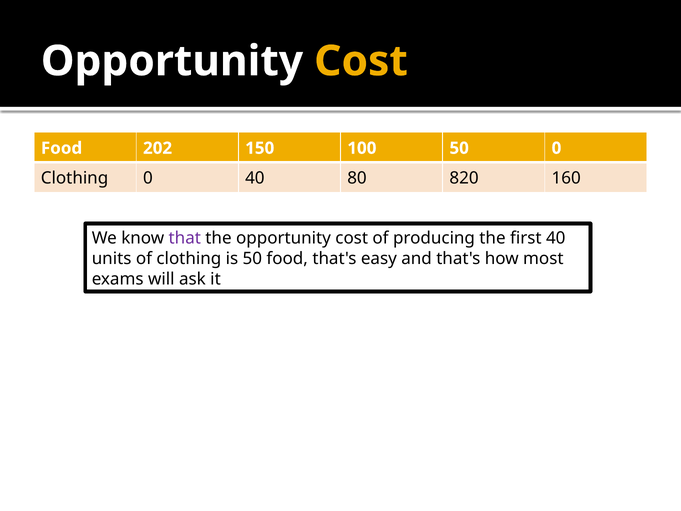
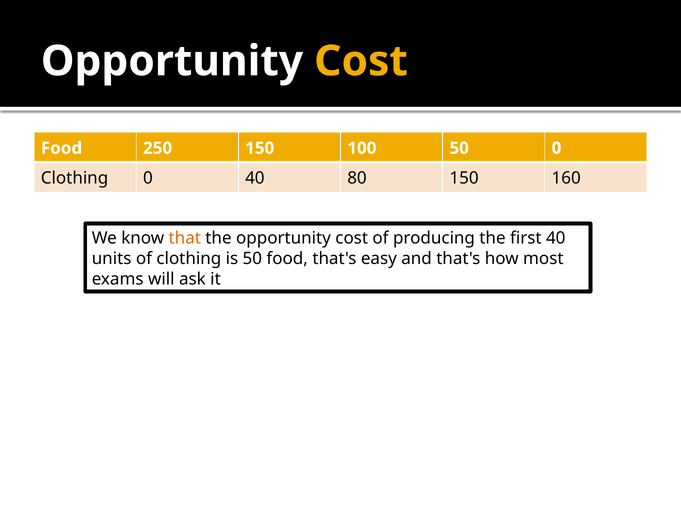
202: 202 -> 250
80 820: 820 -> 150
that colour: purple -> orange
